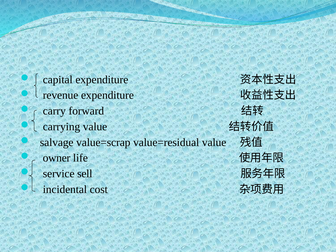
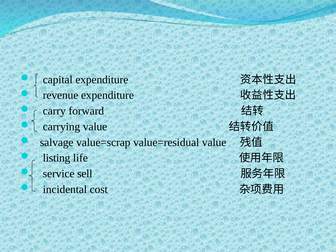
owner: owner -> listing
